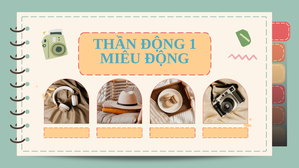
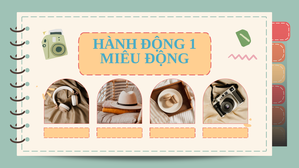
THẦN: THẦN -> HÀNH
